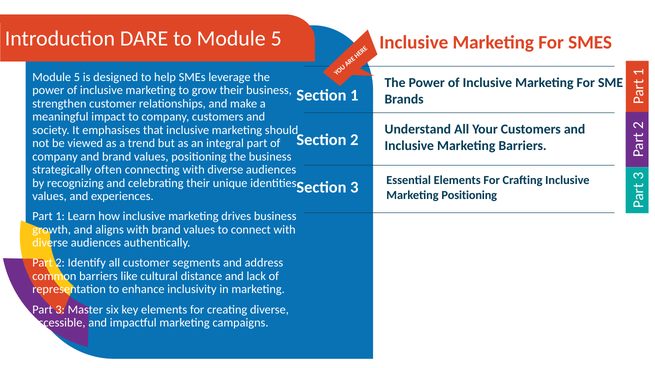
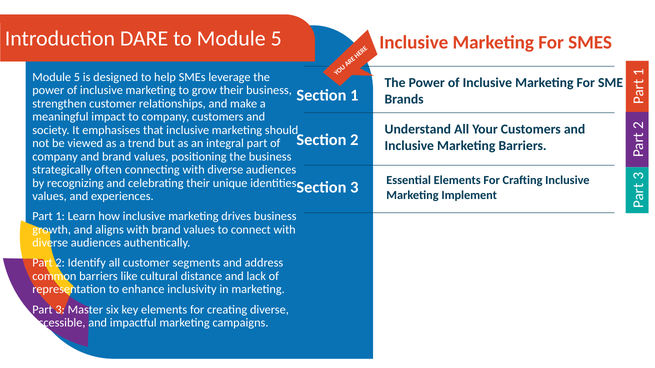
Marketing Positioning: Positioning -> Implement
